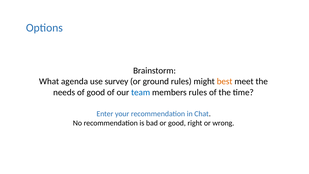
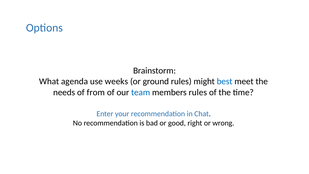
survey: survey -> weeks
best colour: orange -> blue
of good: good -> from
